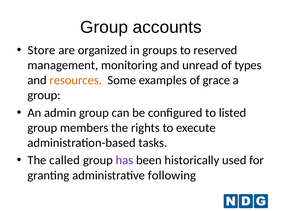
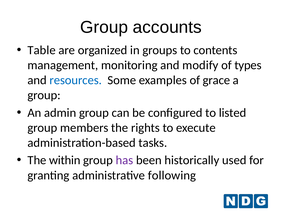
Store: Store -> Table
reserved: reserved -> contents
unread: unread -> modify
resources colour: orange -> blue
called: called -> within
